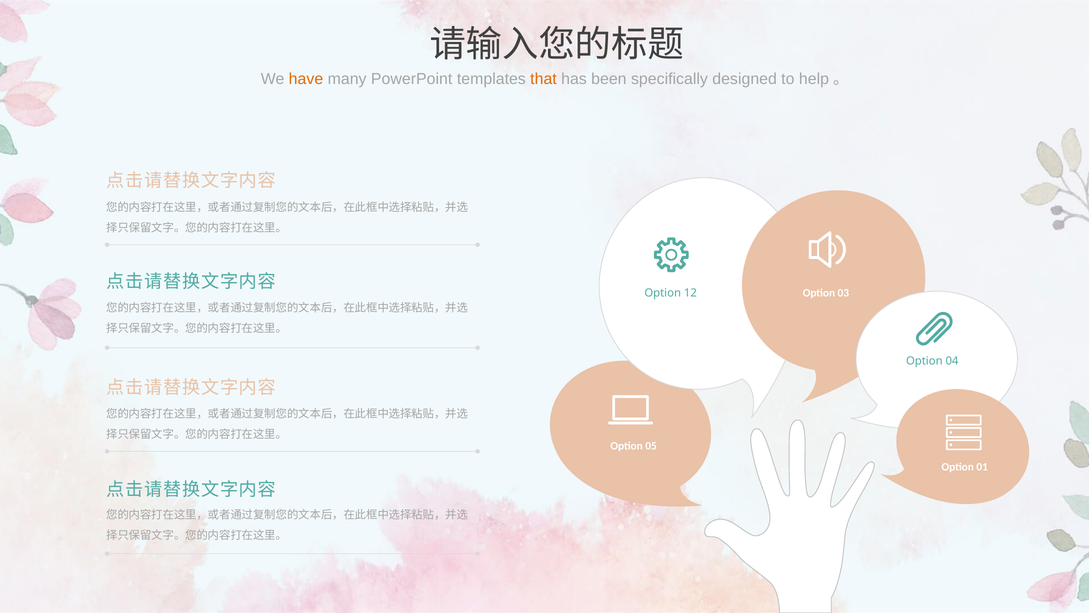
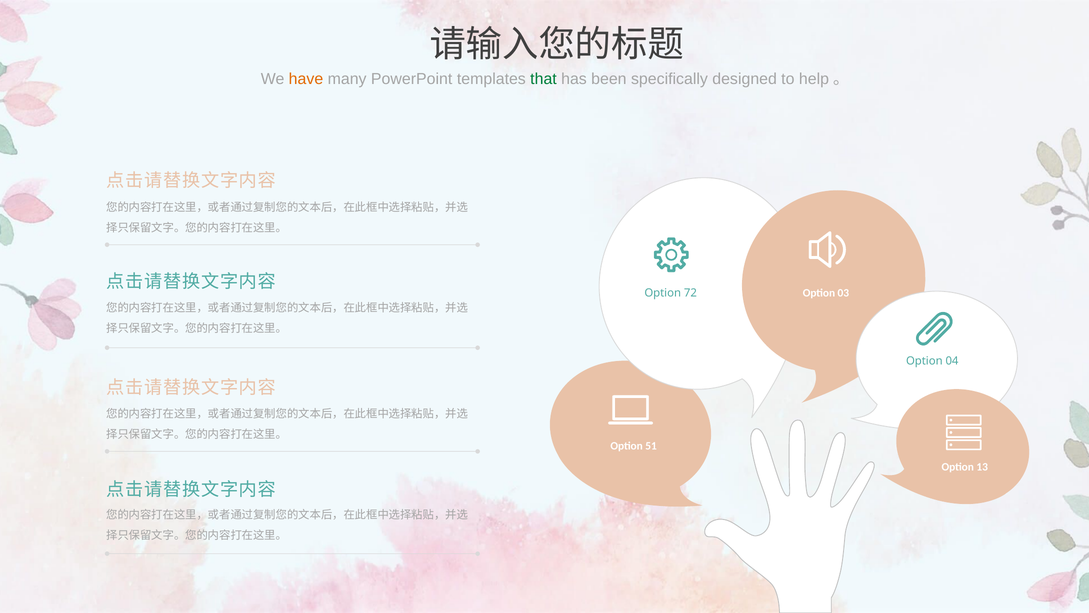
that colour: orange -> green
12: 12 -> 72
05: 05 -> 51
01: 01 -> 13
